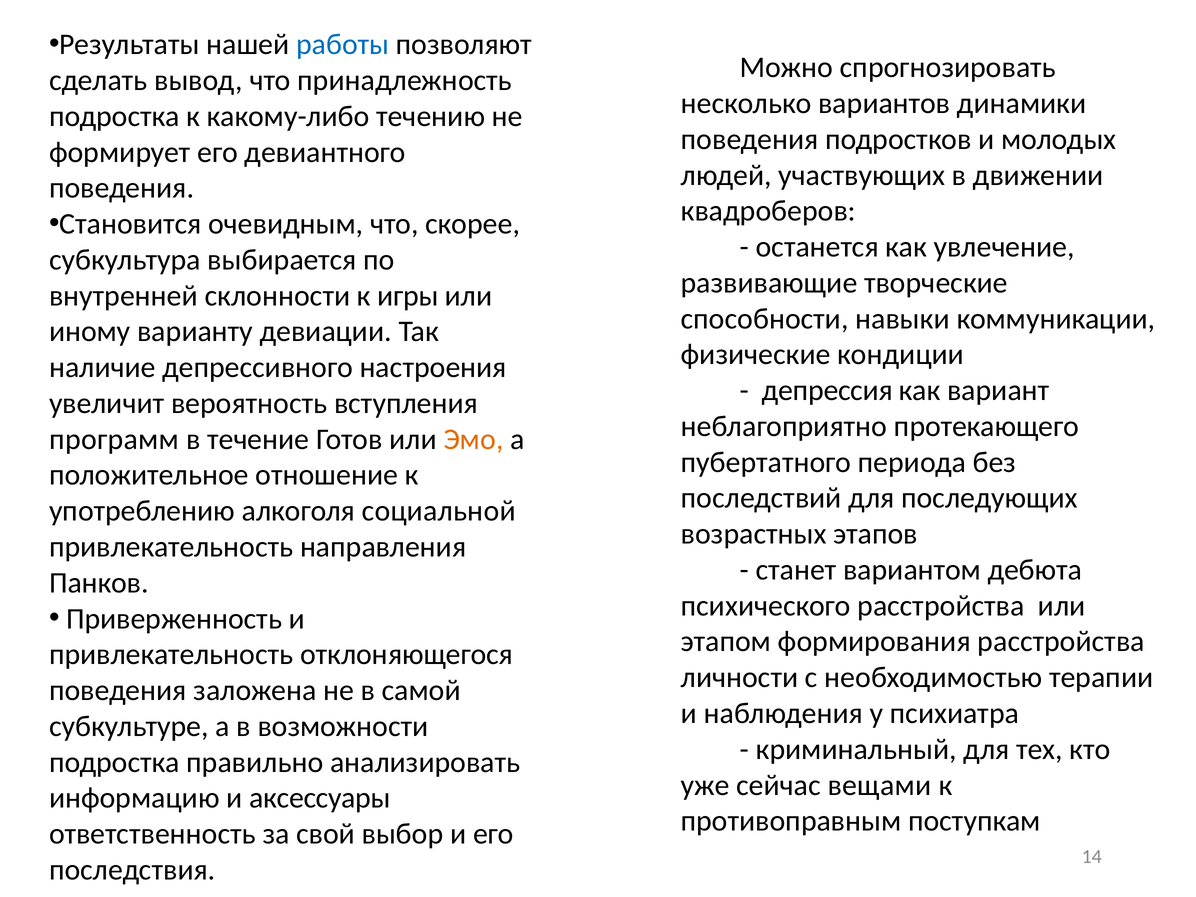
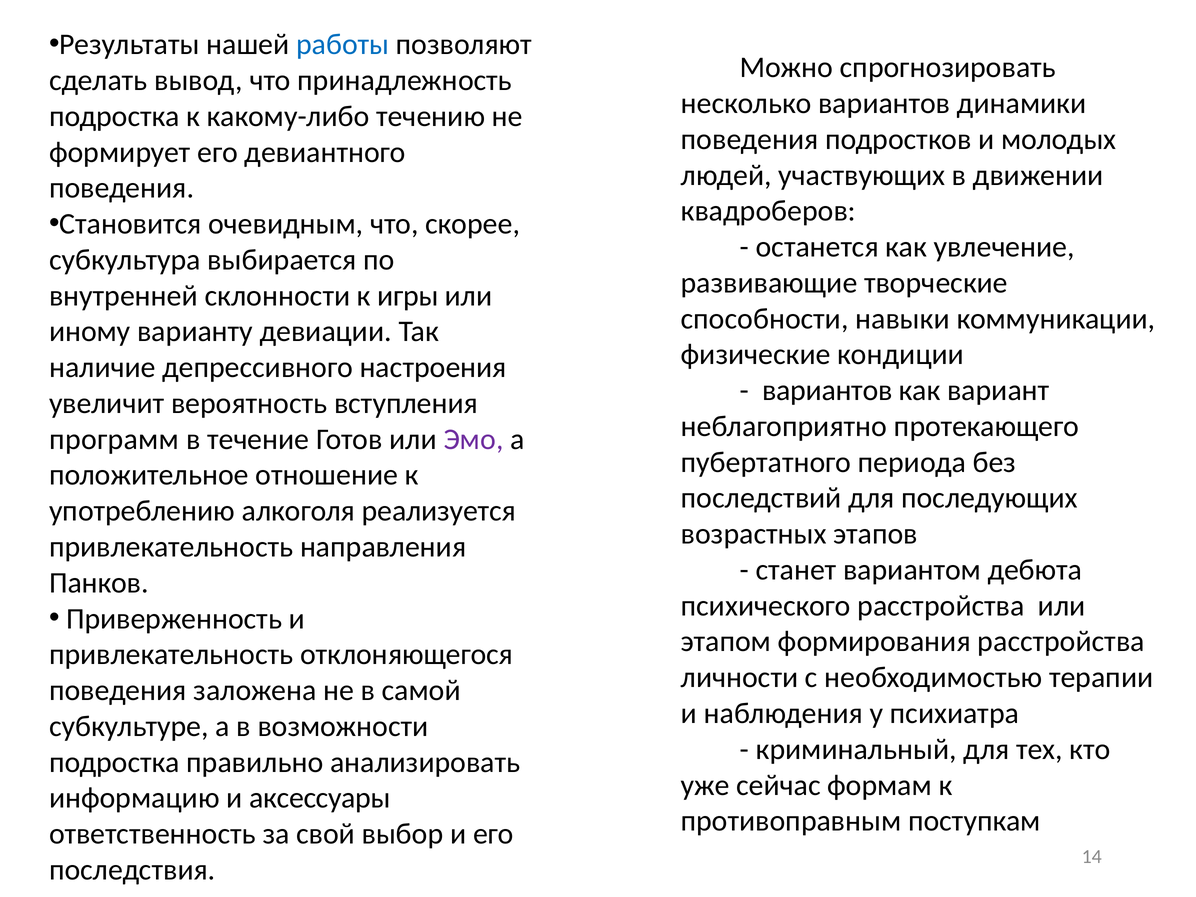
депрессия at (827, 390): депрессия -> вариантов
Эмо colour: orange -> purple
социальной: социальной -> реализуется
вещами: вещами -> формам
